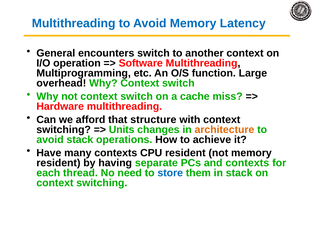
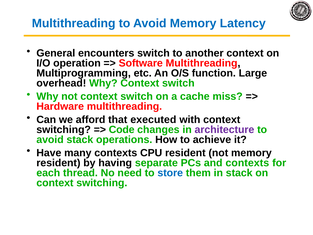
structure: structure -> executed
Units: Units -> Code
architecture colour: orange -> purple
